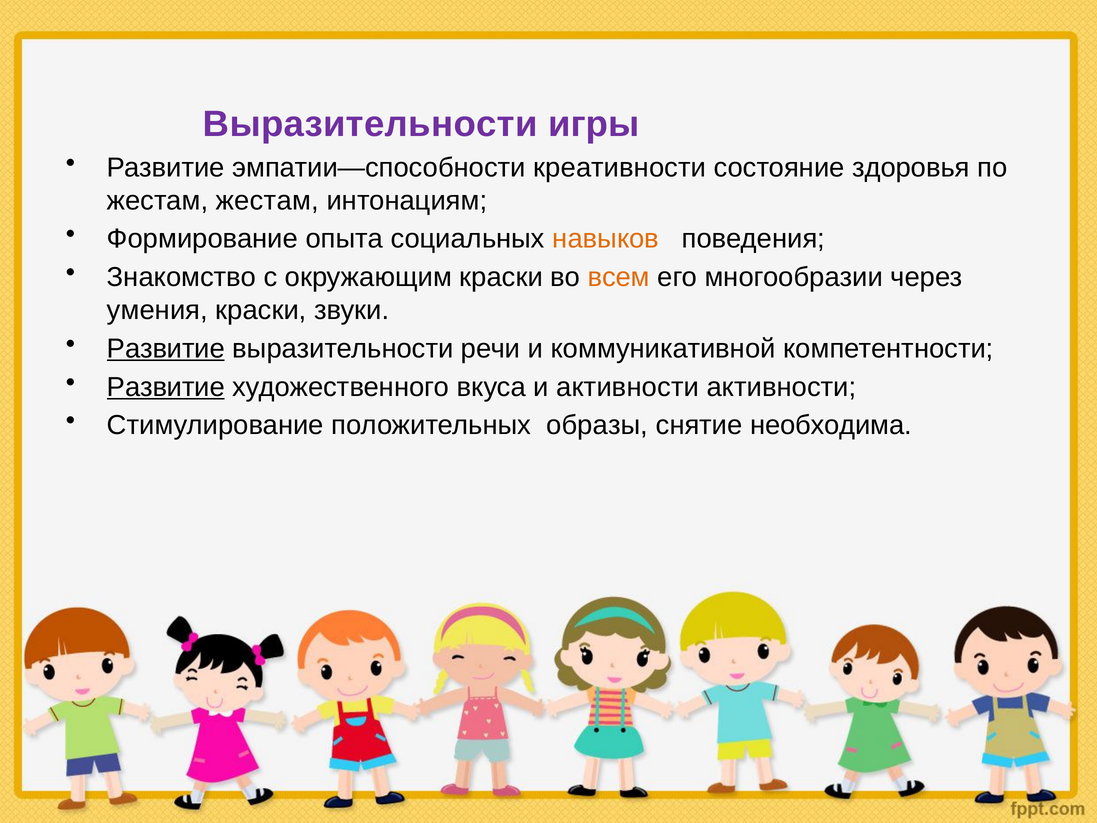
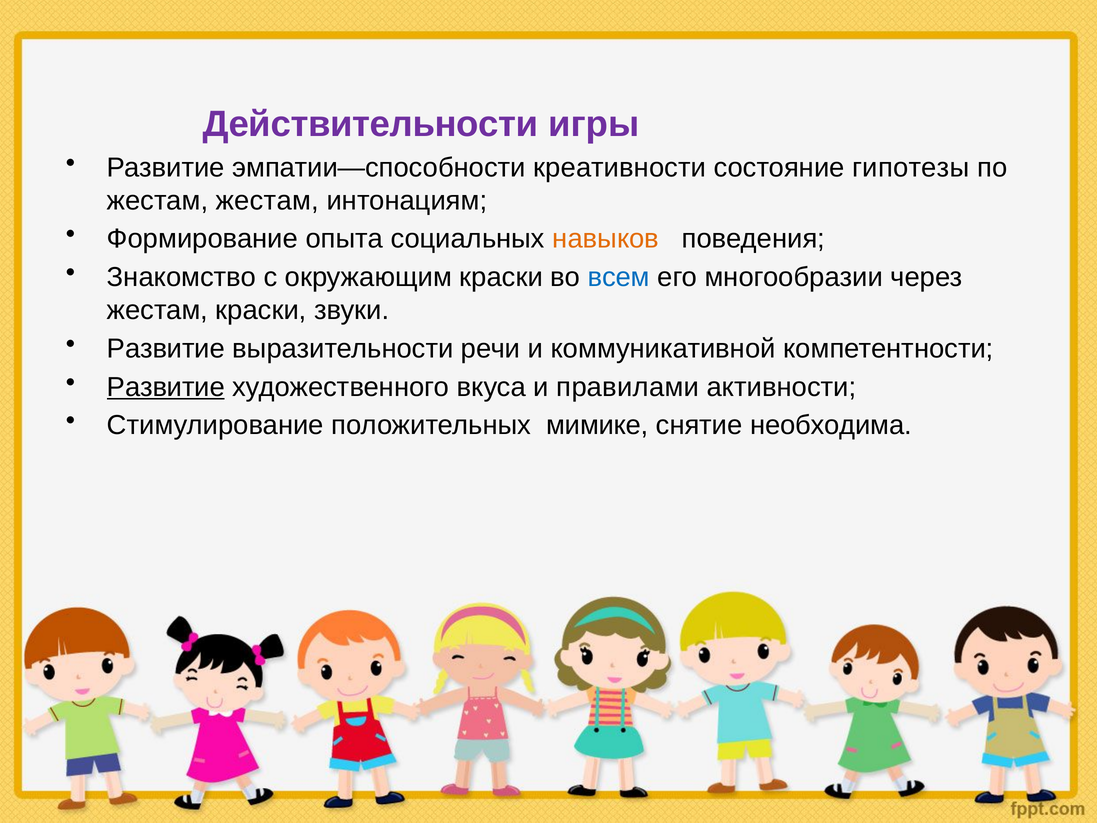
Выразительности at (370, 124): Выразительности -> Действительности
здоровья: здоровья -> гипотезы
всем colour: orange -> blue
умения at (157, 310): умения -> жестам
Развитие at (166, 349) underline: present -> none
и активности: активности -> правилами
образы: образы -> мимике
